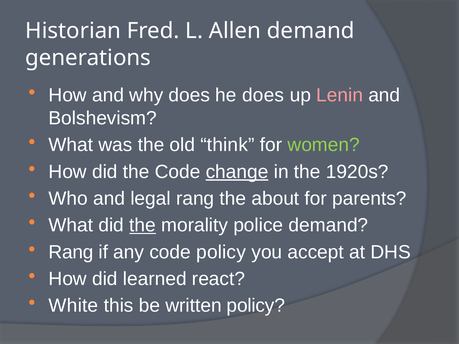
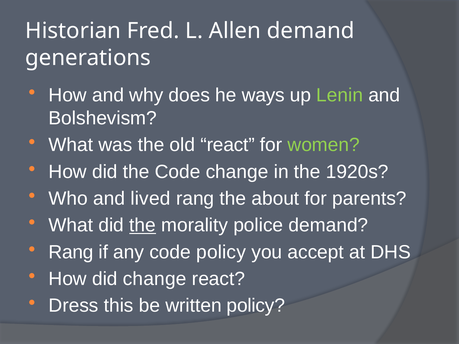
he does: does -> ways
Lenin colour: pink -> light green
old think: think -> react
change at (237, 172) underline: present -> none
legal: legal -> lived
did learned: learned -> change
White: White -> Dress
